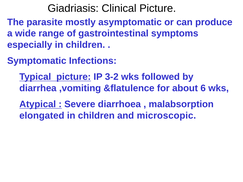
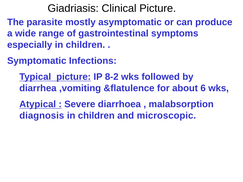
3-2: 3-2 -> 8-2
elongated: elongated -> diagnosis
